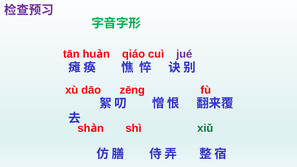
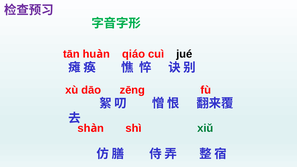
jué colour: purple -> black
